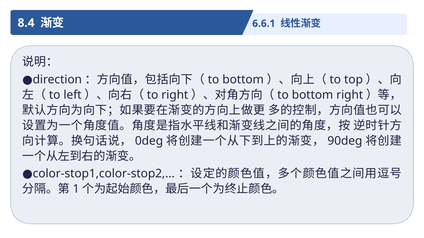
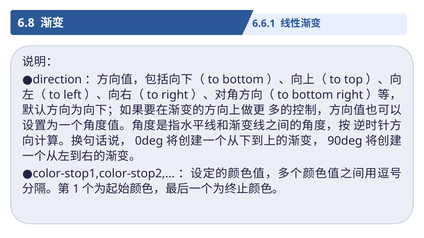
8.4: 8.4 -> 6.8
